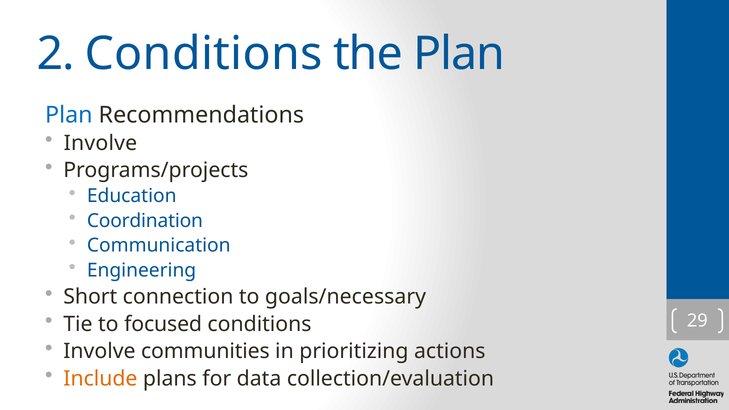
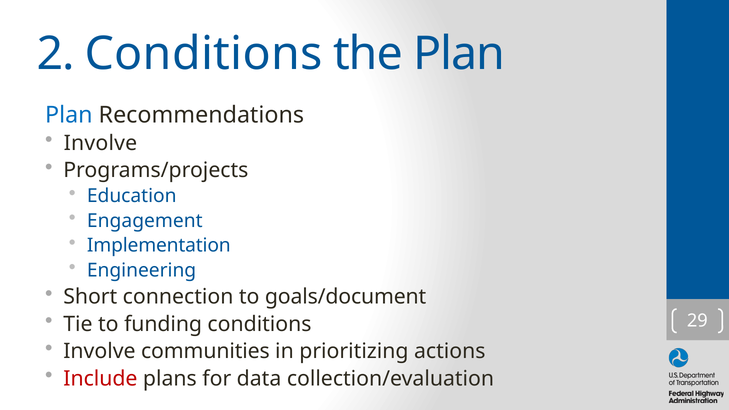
Coordination: Coordination -> Engagement
Communication: Communication -> Implementation
goals/necessary: goals/necessary -> goals/document
focused: focused -> funding
Include colour: orange -> red
